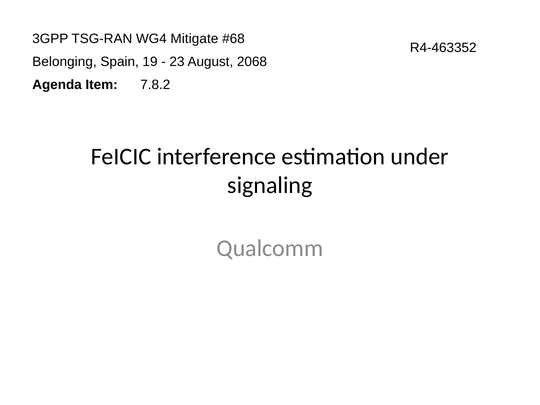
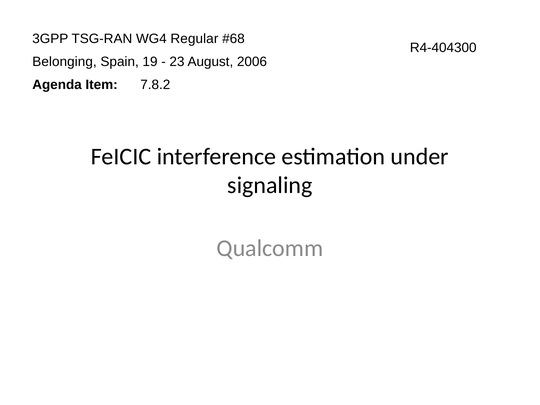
Mitigate: Mitigate -> Regular
R4-463352: R4-463352 -> R4-404300
2068: 2068 -> 2006
